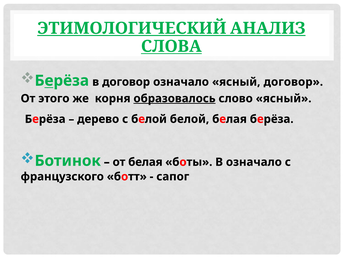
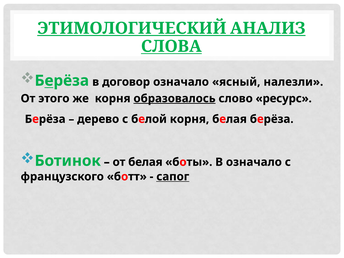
ясный договор: договор -> налезли
слово ясный: ясный -> ресурс
белой белой: белой -> корня
сапог underline: none -> present
